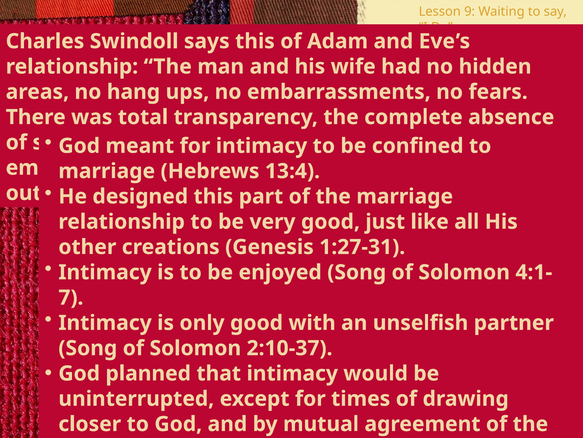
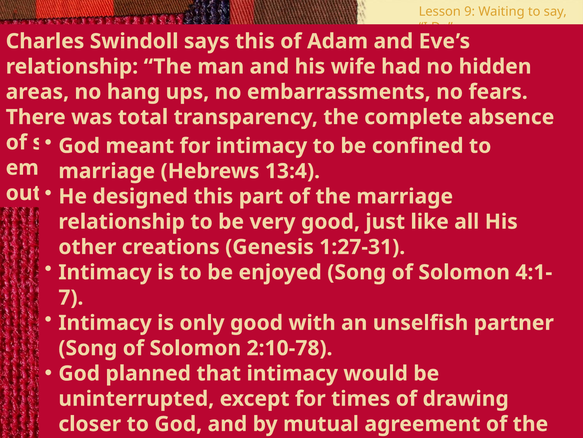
2:10-37: 2:10-37 -> 2:10-78
